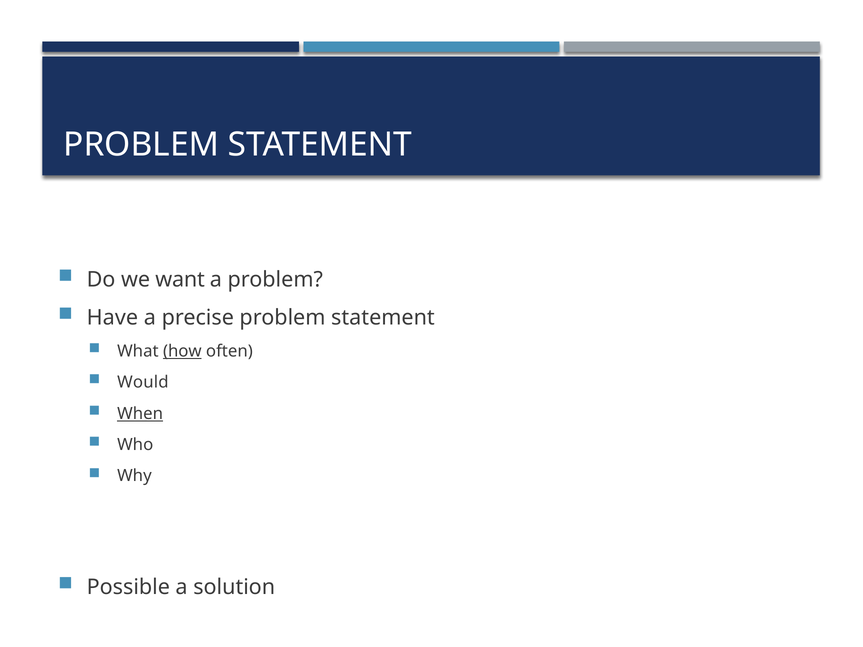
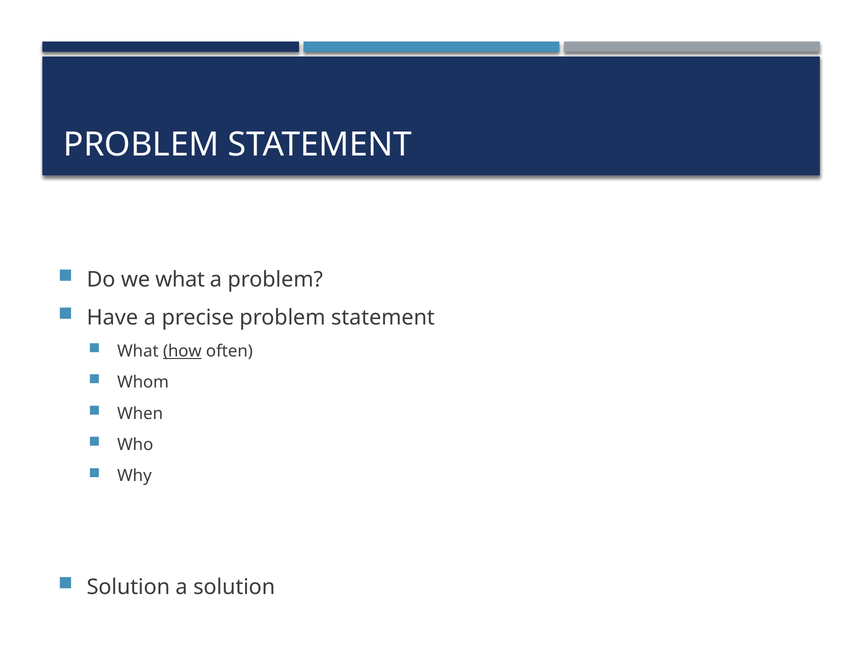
we want: want -> what
Would: Would -> Whom
When underline: present -> none
Possible at (128, 587): Possible -> Solution
